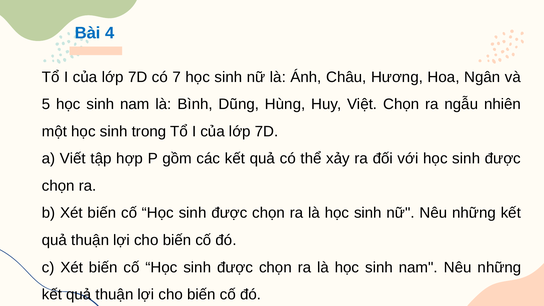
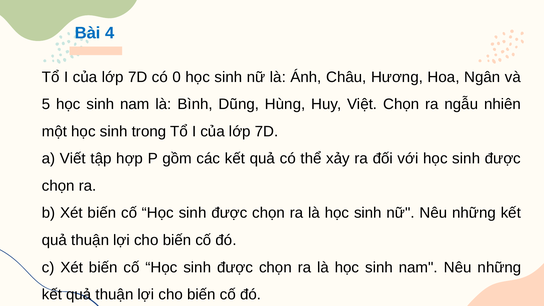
7: 7 -> 0
